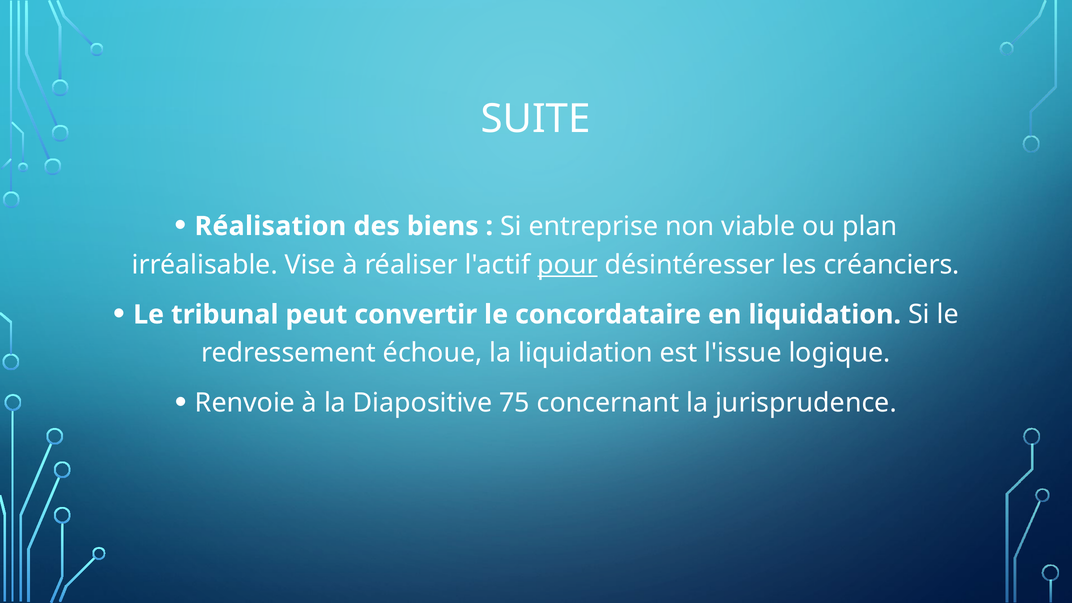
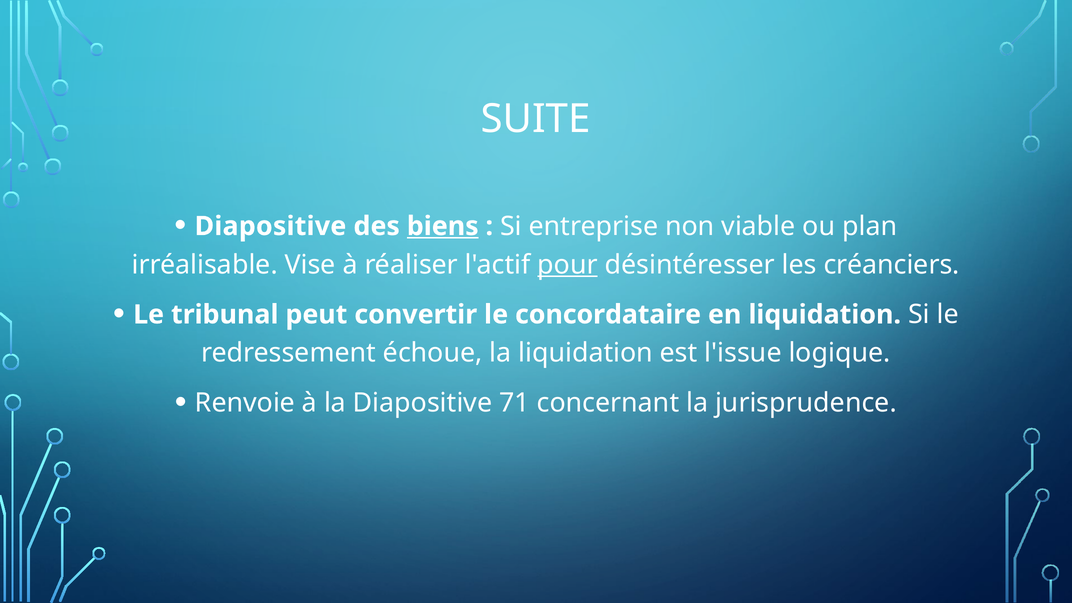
Réalisation at (270, 226): Réalisation -> Diapositive
biens underline: none -> present
75: 75 -> 71
